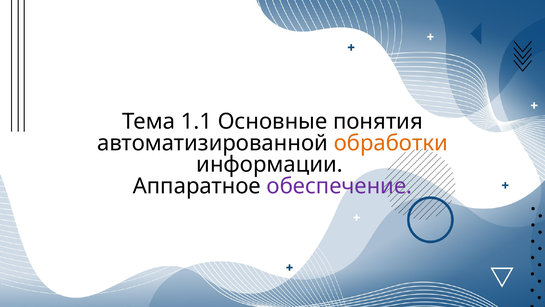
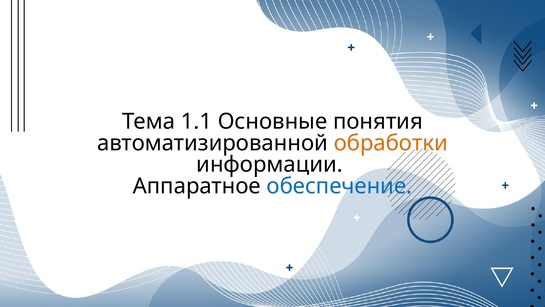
обеспечение colour: purple -> blue
